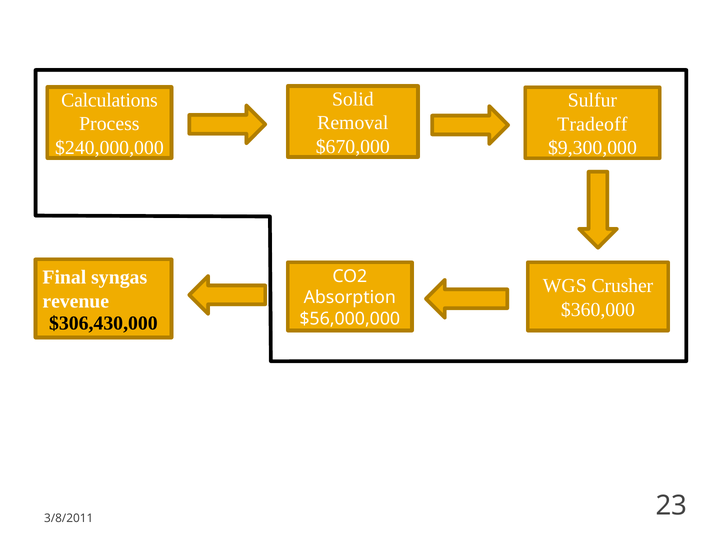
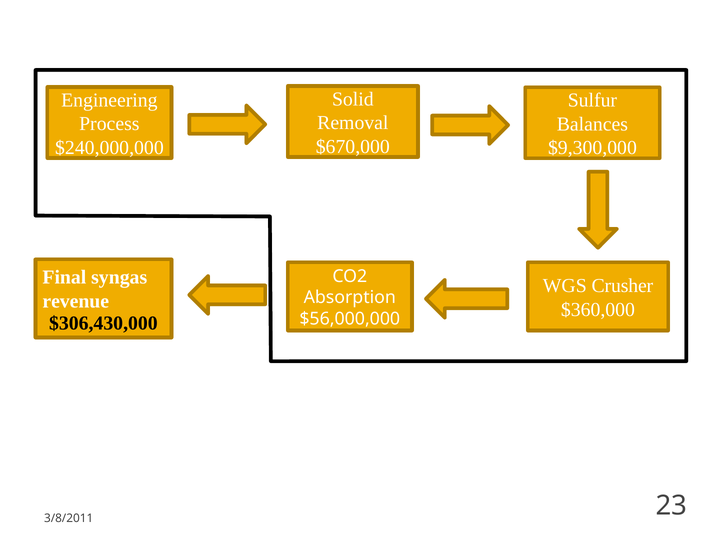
Calculations: Calculations -> Engineering
Tradeoff: Tradeoff -> Balances
